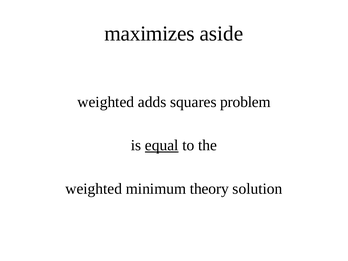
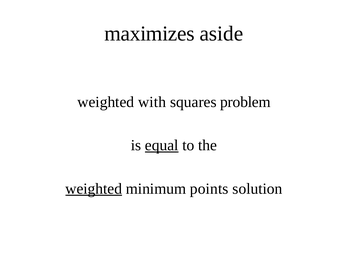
adds: adds -> with
weighted at (94, 189) underline: none -> present
theory: theory -> points
